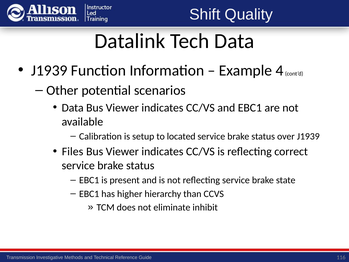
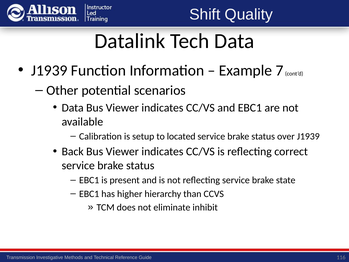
4: 4 -> 7
Files: Files -> Back
